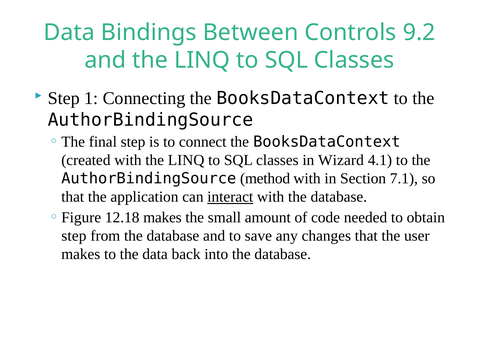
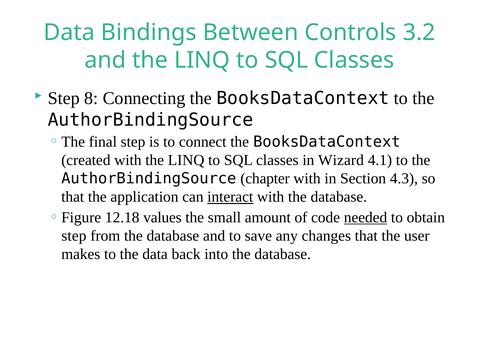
9.2: 9.2 -> 3.2
1: 1 -> 8
method: method -> chapter
7.1: 7.1 -> 4.3
12.18 makes: makes -> values
needed underline: none -> present
